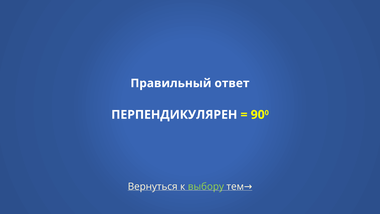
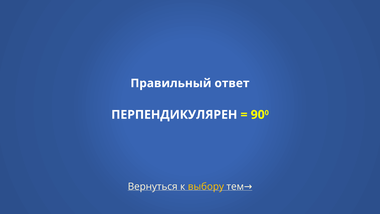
выбору colour: light green -> yellow
